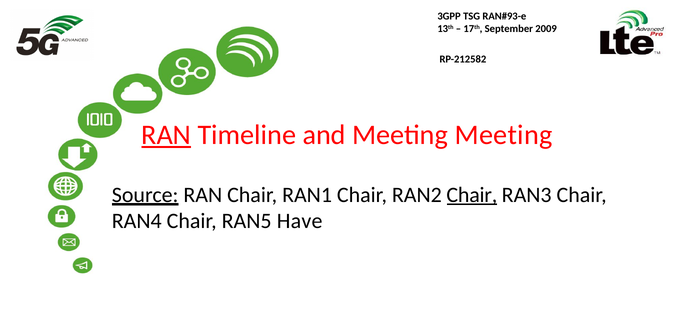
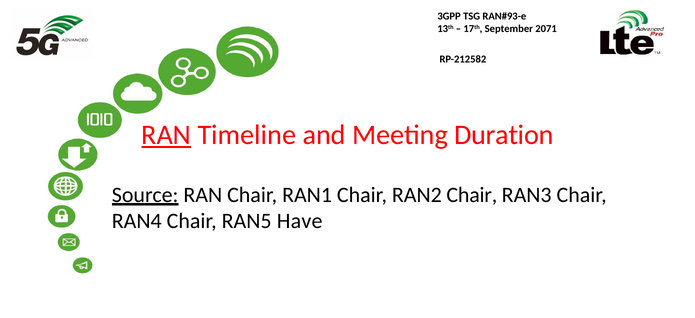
2009: 2009 -> 2071
Meeting Meeting: Meeting -> Duration
Chair at (472, 195) underline: present -> none
